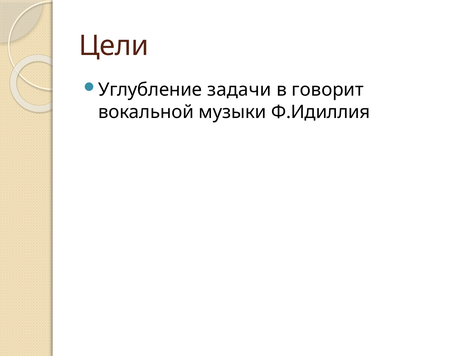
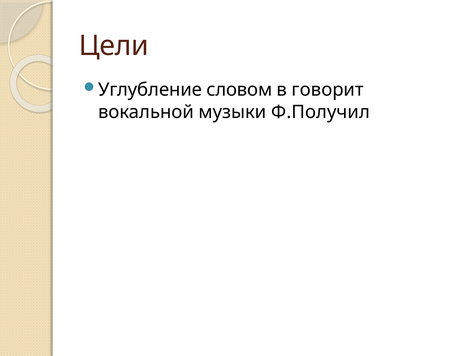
задачи: задачи -> словом
Ф.Идиллия: Ф.Идиллия -> Ф.Получил
